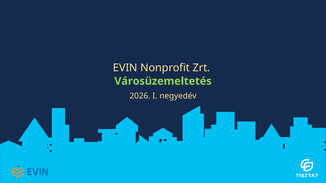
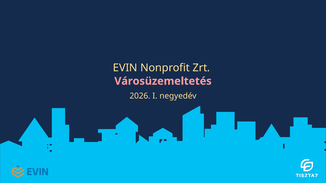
Városüzemeltetés colour: light green -> pink
